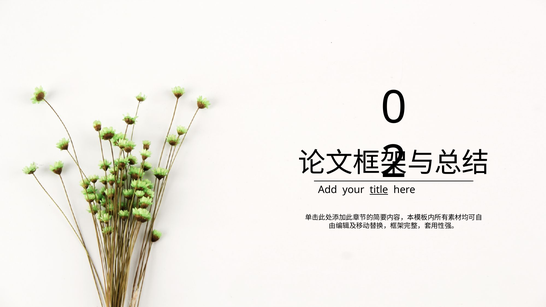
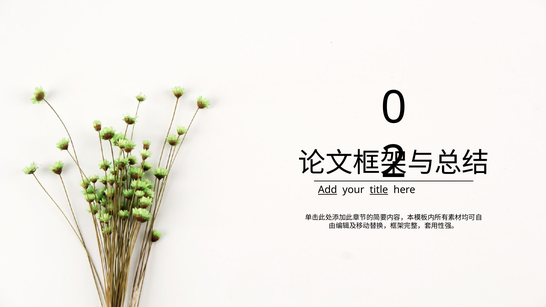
Add underline: none -> present
